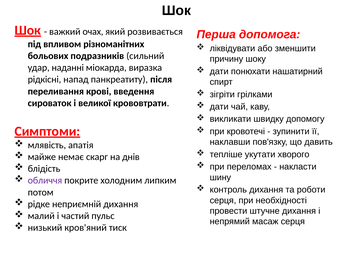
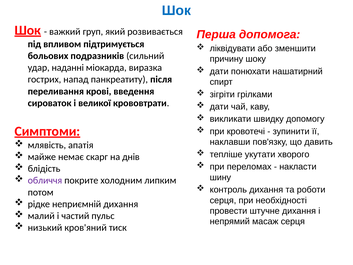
Шок at (176, 11) colour: black -> blue
очах: очах -> груп
різноманітних: різноманітних -> підтримується
рідкісні: рідкісні -> гострих
